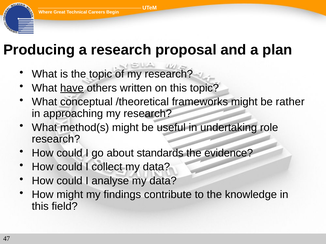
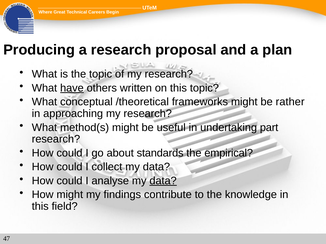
role: role -> part
evidence: evidence -> empirical
data at (163, 181) underline: none -> present
